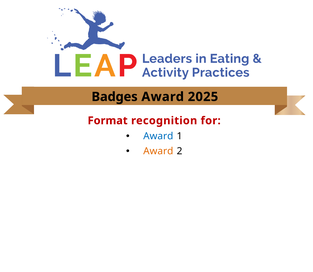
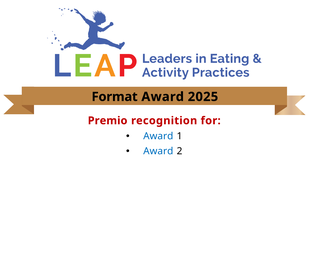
Badges: Badges -> Format
Format: Format -> Premio
Award at (158, 151) colour: orange -> blue
